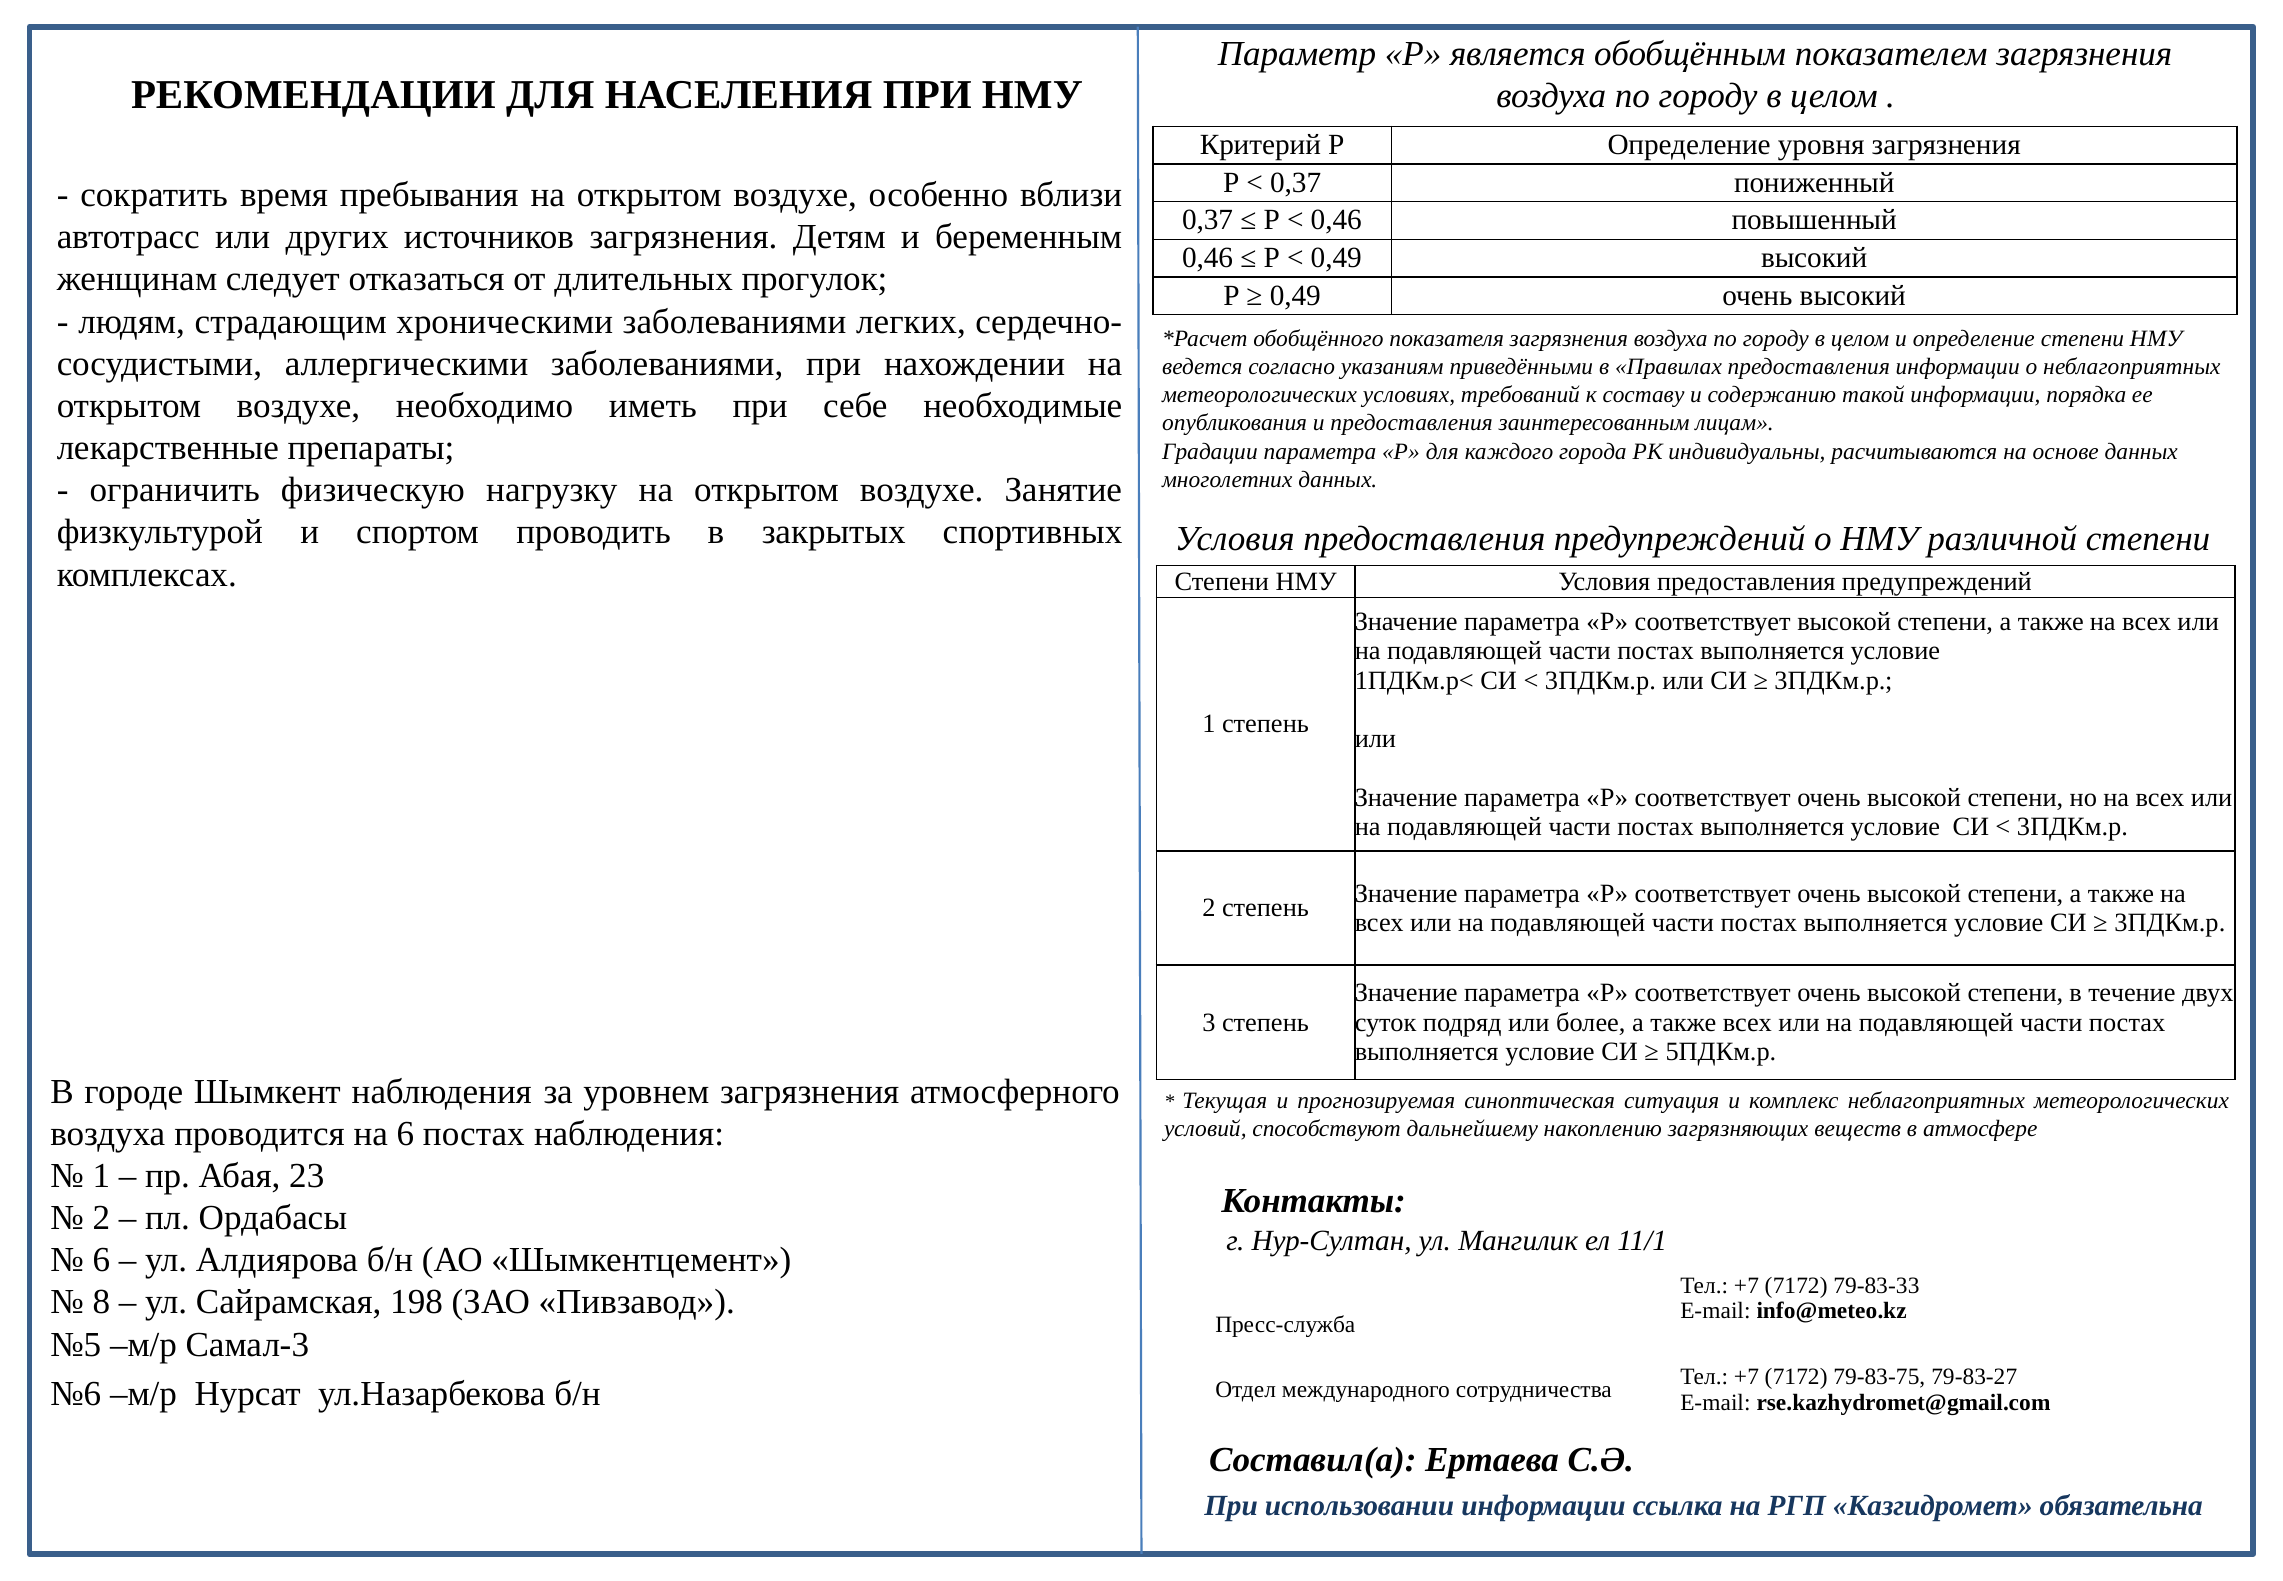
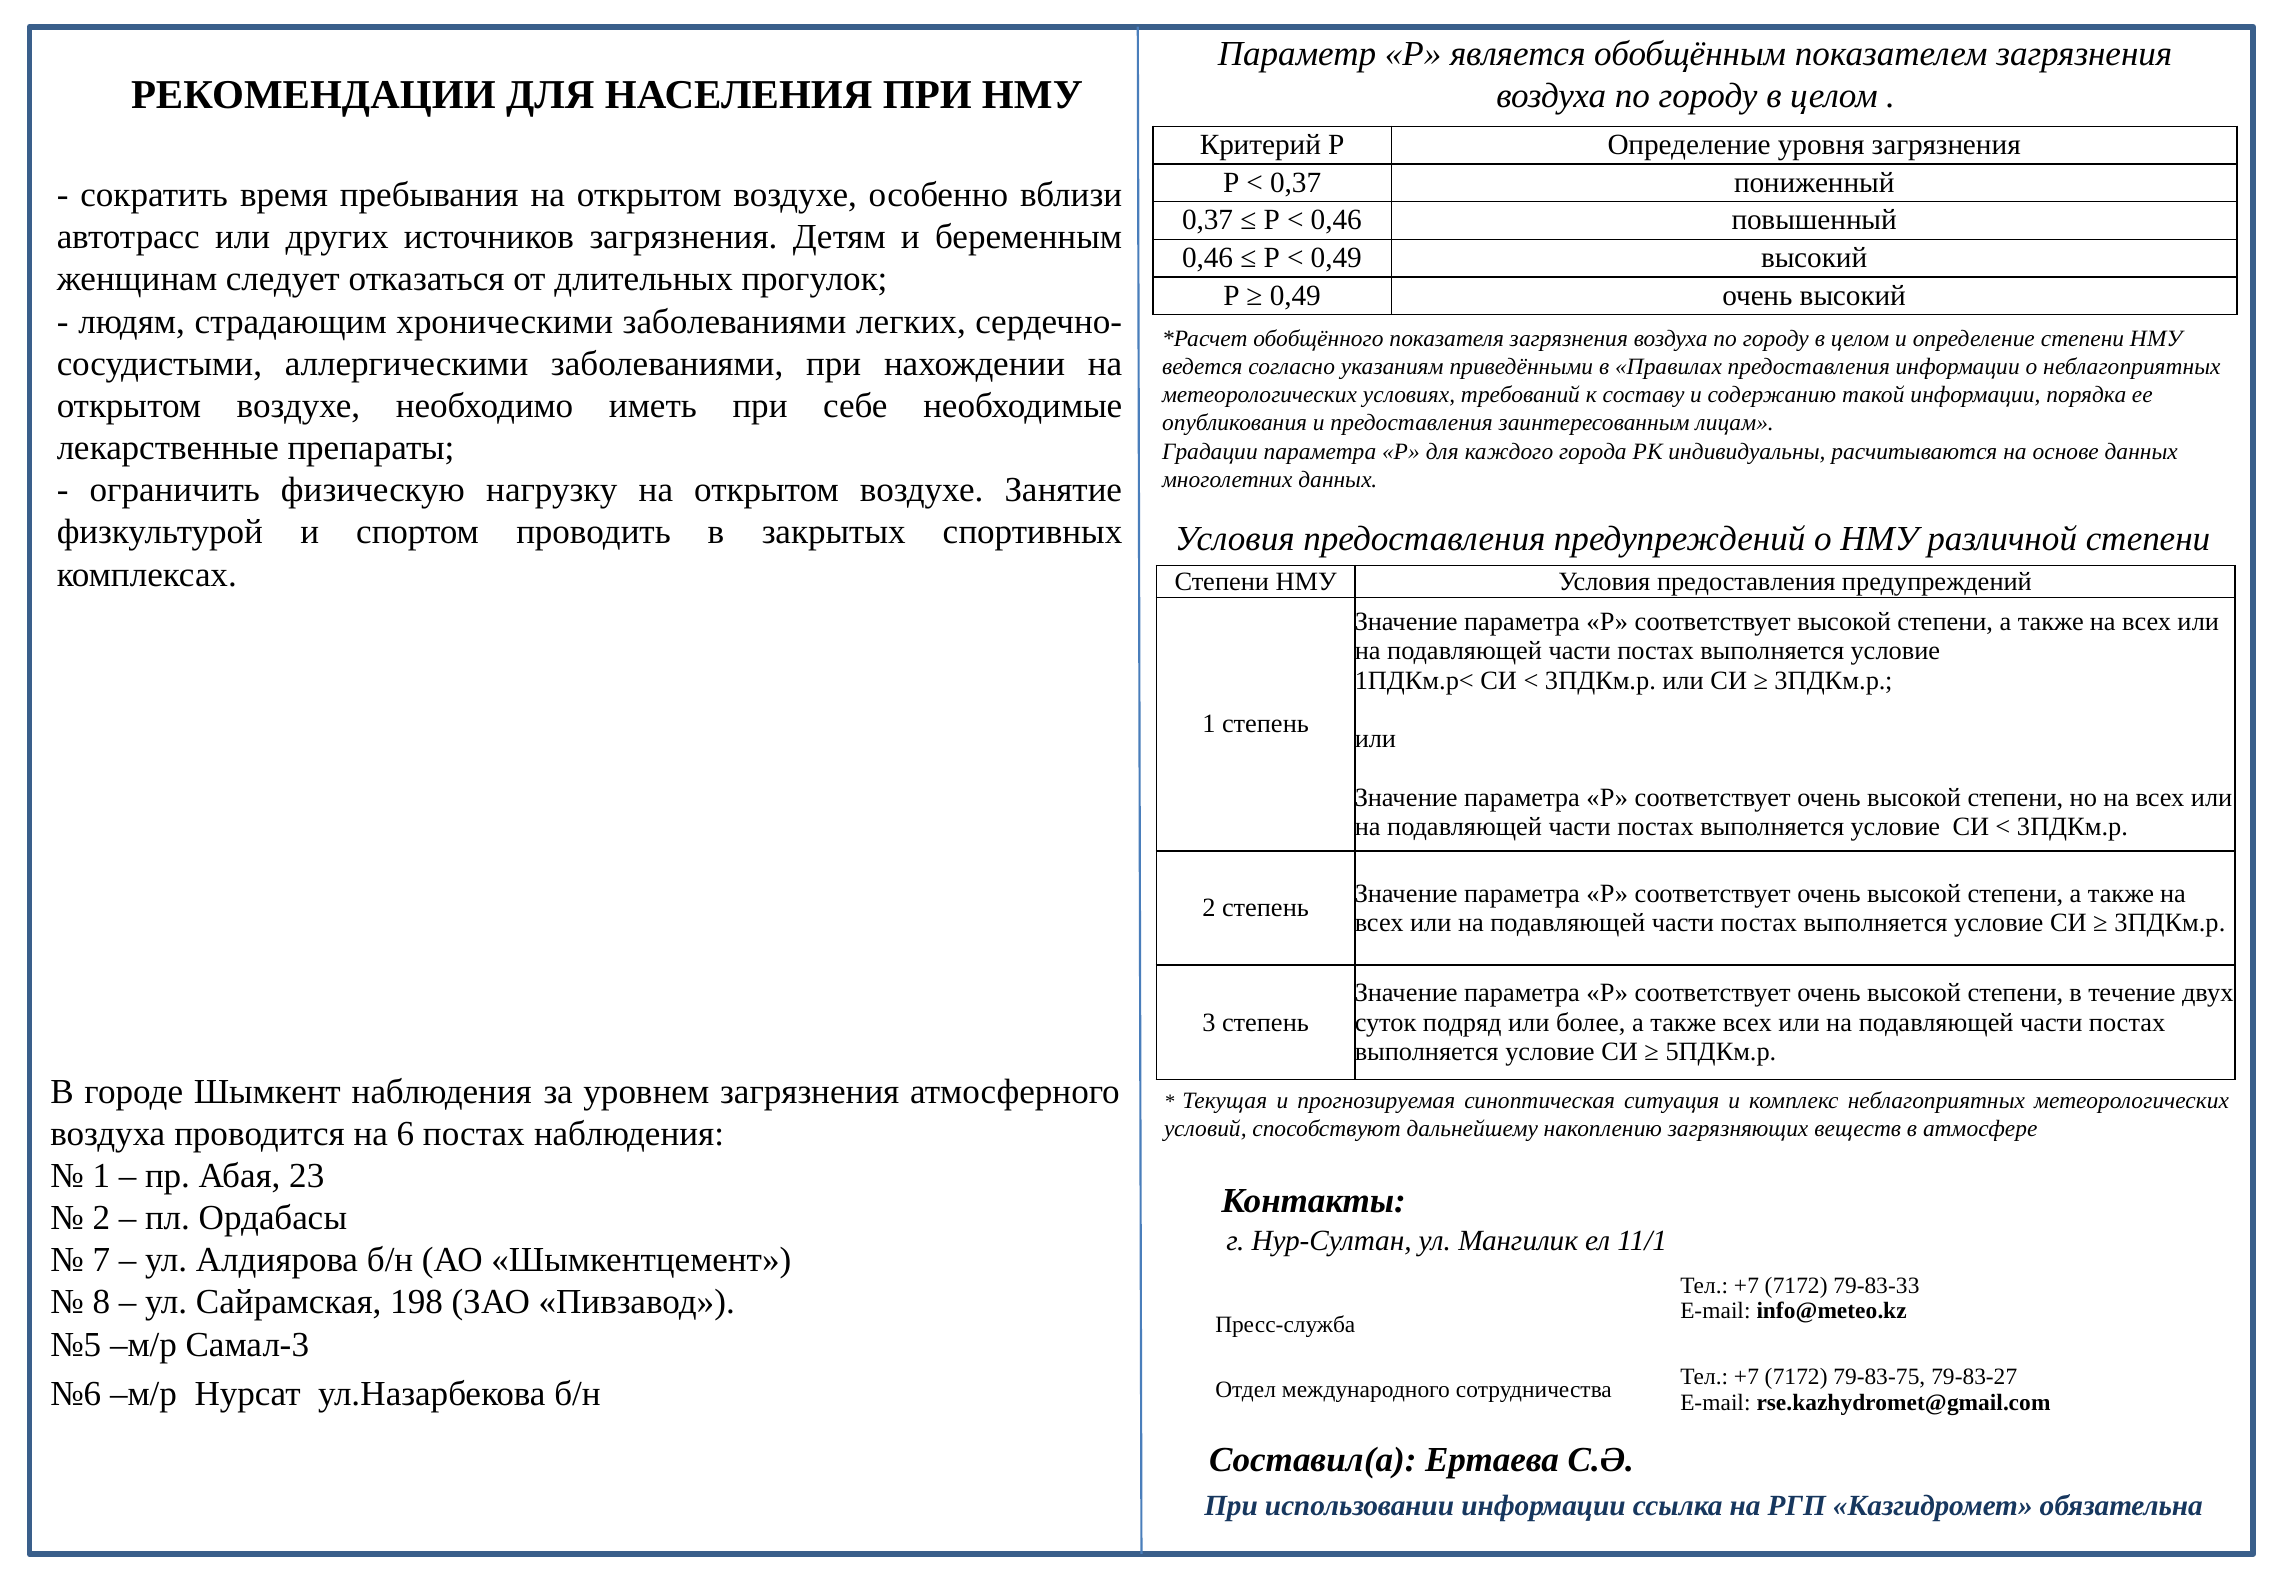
6 at (101, 1260): 6 -> 7
